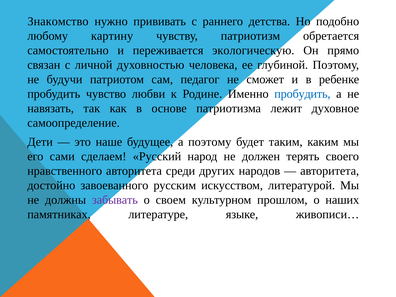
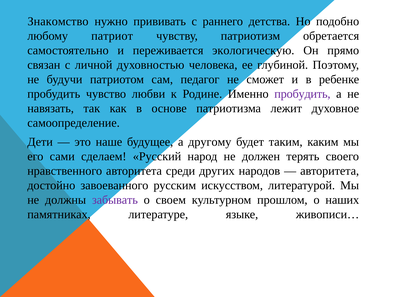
картину: картину -> патриот
пробудить at (302, 94) colour: blue -> purple
а поэтому: поэтому -> другому
